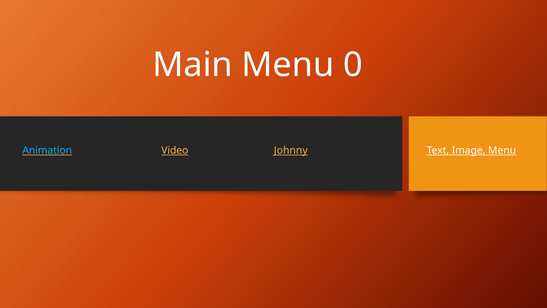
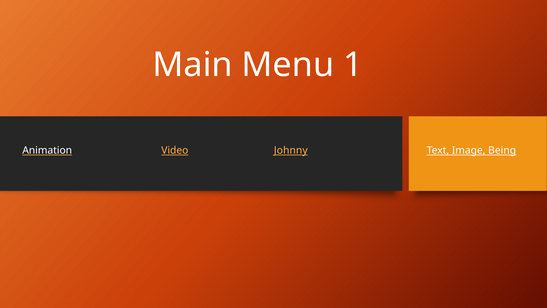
0: 0 -> 1
Animation colour: light blue -> white
Image Menu: Menu -> Being
